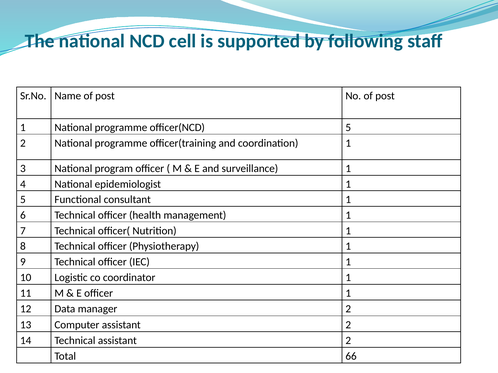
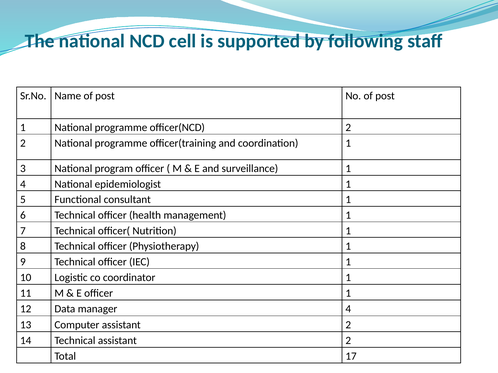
officer(NCD 5: 5 -> 2
manager 2: 2 -> 4
66: 66 -> 17
